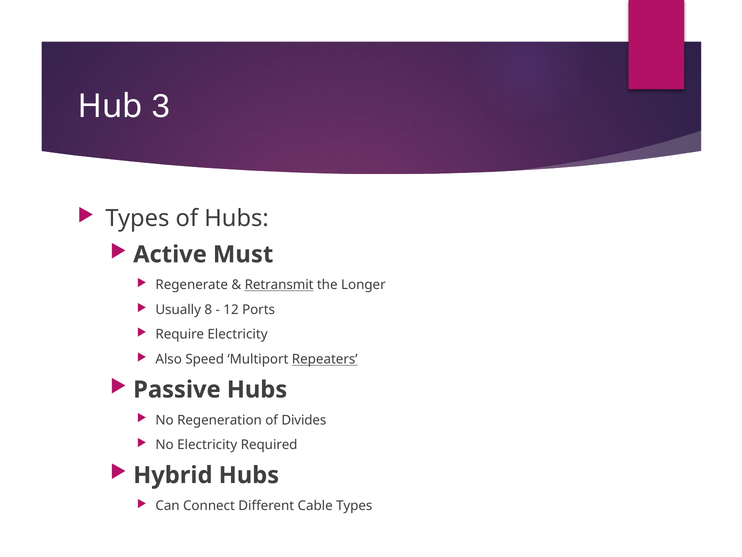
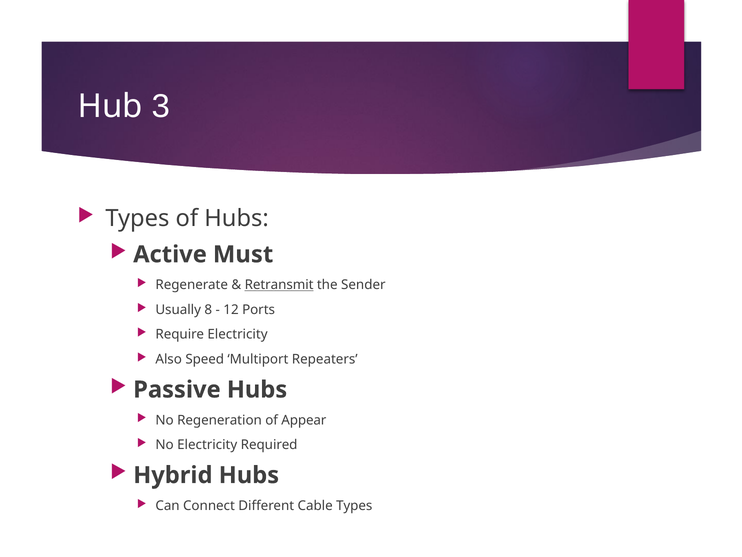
Longer: Longer -> Sender
Repeaters underline: present -> none
Divides: Divides -> Appear
